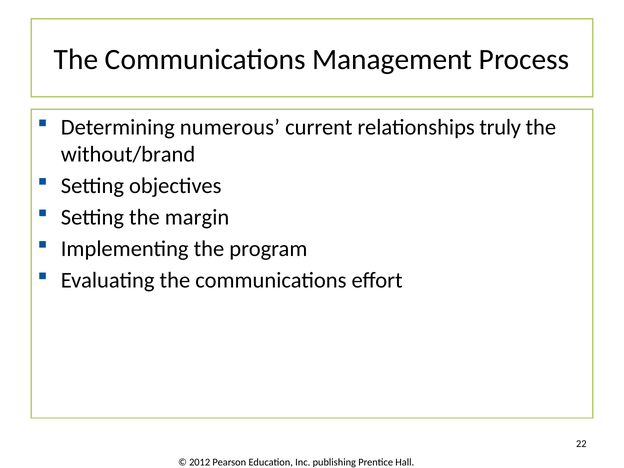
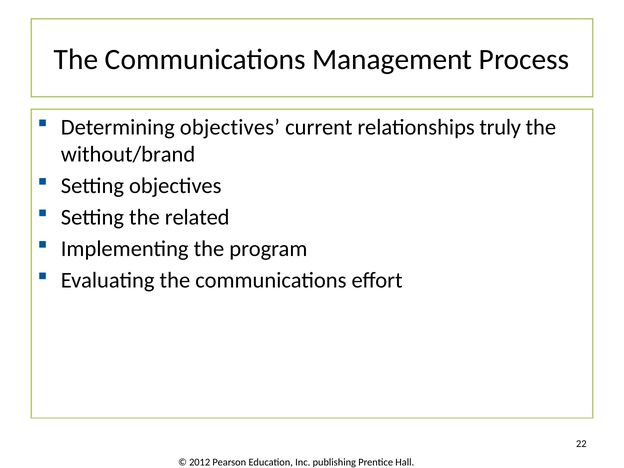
Determining numerous: numerous -> objectives
margin: margin -> related
